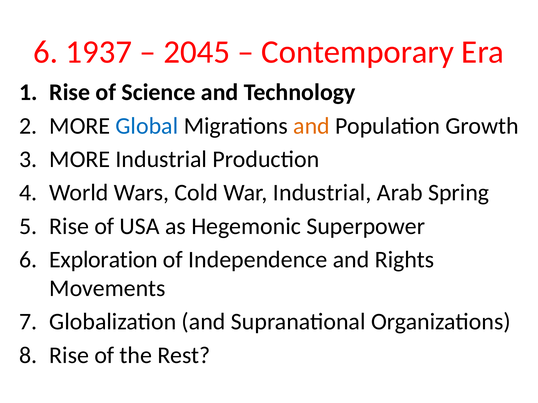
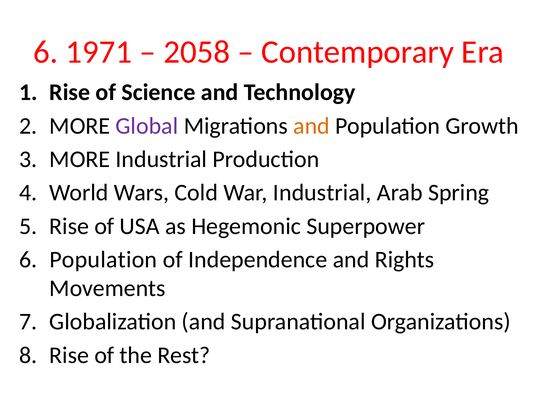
1937: 1937 -> 1971
2045: 2045 -> 2058
Global colour: blue -> purple
6 Exploration: Exploration -> Population
